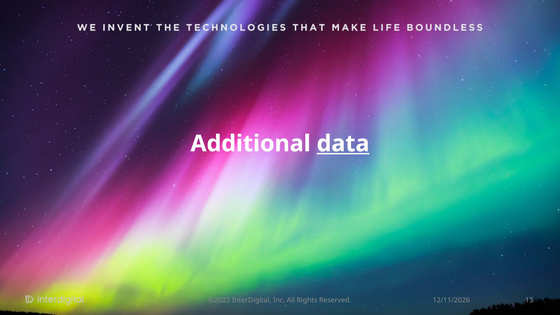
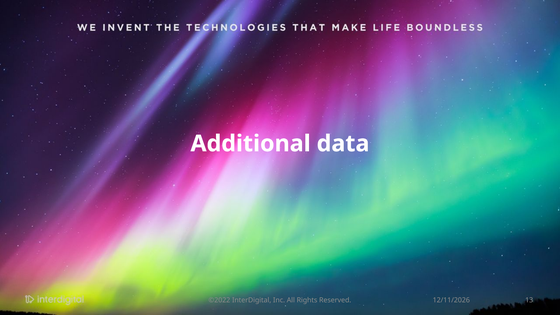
data underline: present -> none
